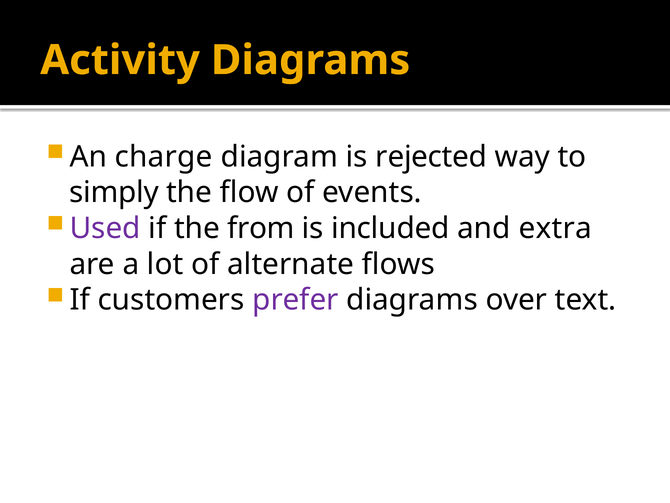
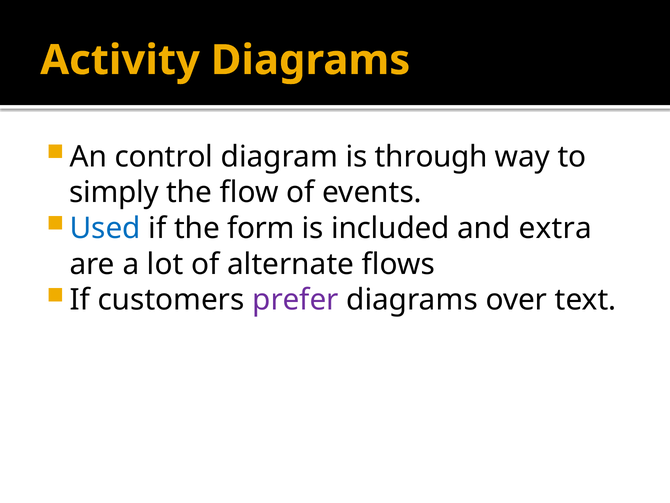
charge: charge -> control
rejected: rejected -> through
Used colour: purple -> blue
from: from -> form
